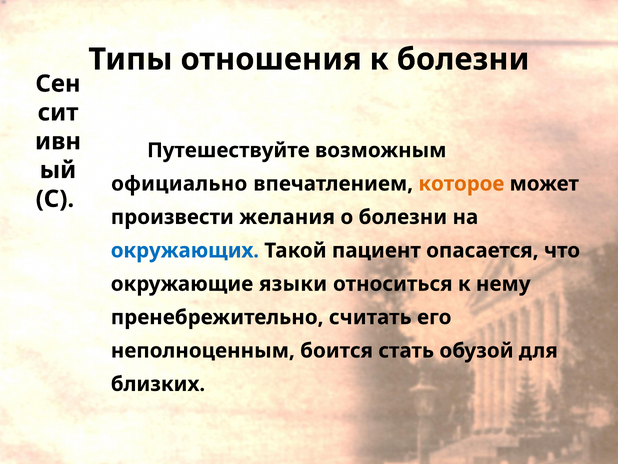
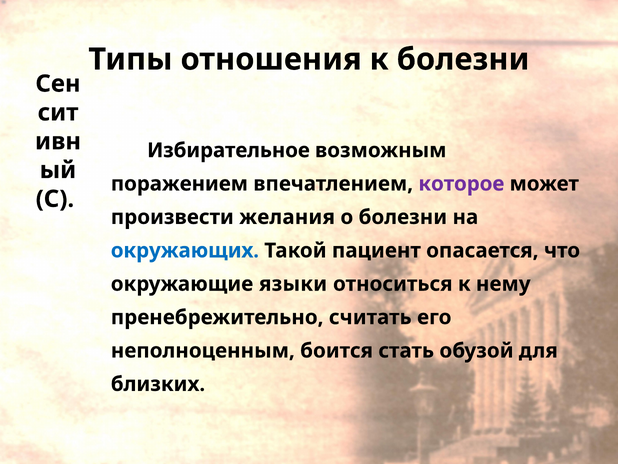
Путешествуйте: Путешествуйте -> Избирательное
официально: официально -> поражением
которое colour: orange -> purple
